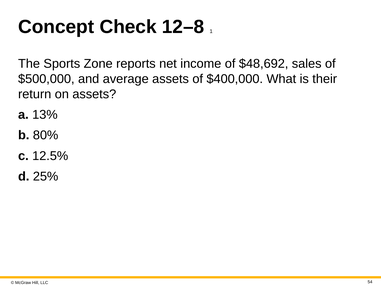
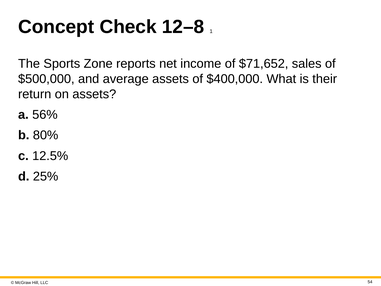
$48,692: $48,692 -> $71,652
13%: 13% -> 56%
